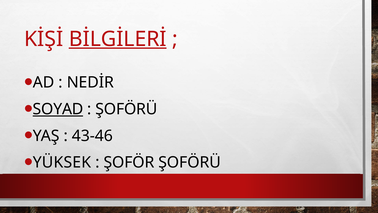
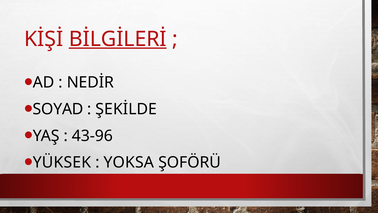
SOYAD underline: present -> none
ŞOFÖRÜ at (126, 109): ŞOFÖRÜ -> ŞEKİLDE
43-46: 43-46 -> 43-96
ŞOFÖR: ŞOFÖR -> YOKSA
